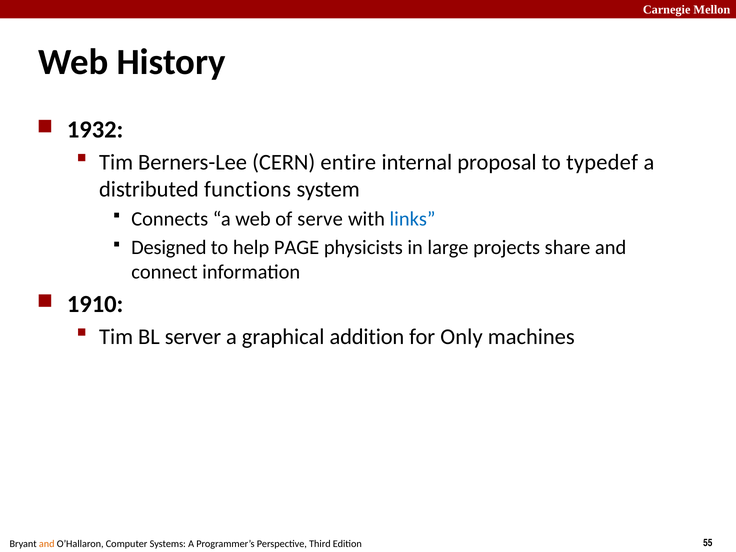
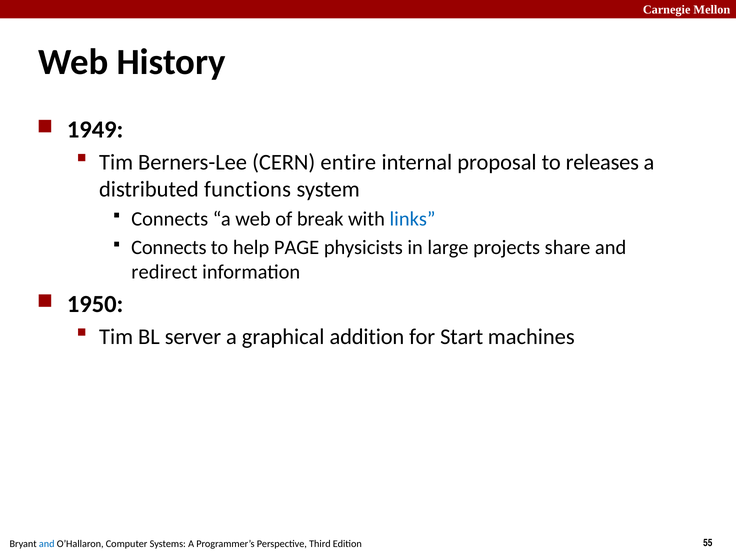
1932: 1932 -> 1949
typedef: typedef -> releases
serve: serve -> break
Designed at (169, 248): Designed -> Connects
connect: connect -> redirect
1910: 1910 -> 1950
Only: Only -> Start
and at (47, 544) colour: orange -> blue
